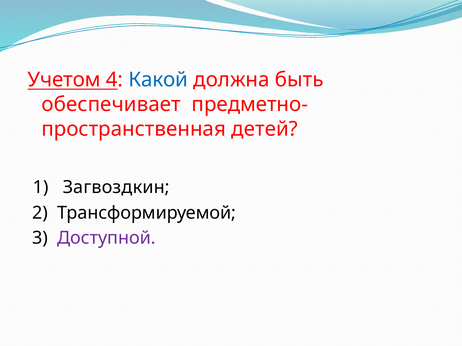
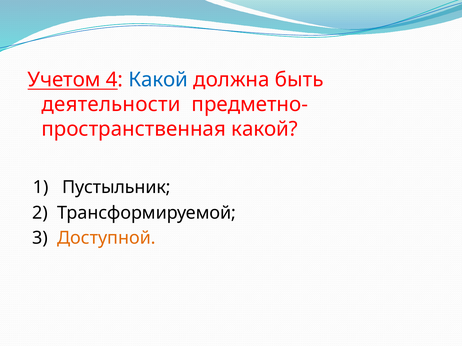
обеспечивает: обеспечивает -> деятельности
детей at (265, 129): детей -> какой
Загвоздкин: Загвоздкин -> Пустыльник
Доступной colour: purple -> orange
